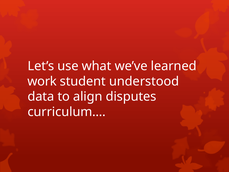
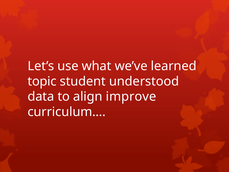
work: work -> topic
disputes: disputes -> improve
